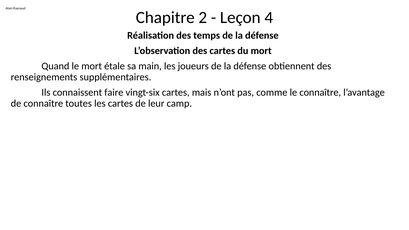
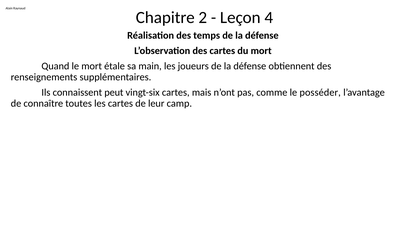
faire: faire -> peut
le connaître: connaître -> posséder
